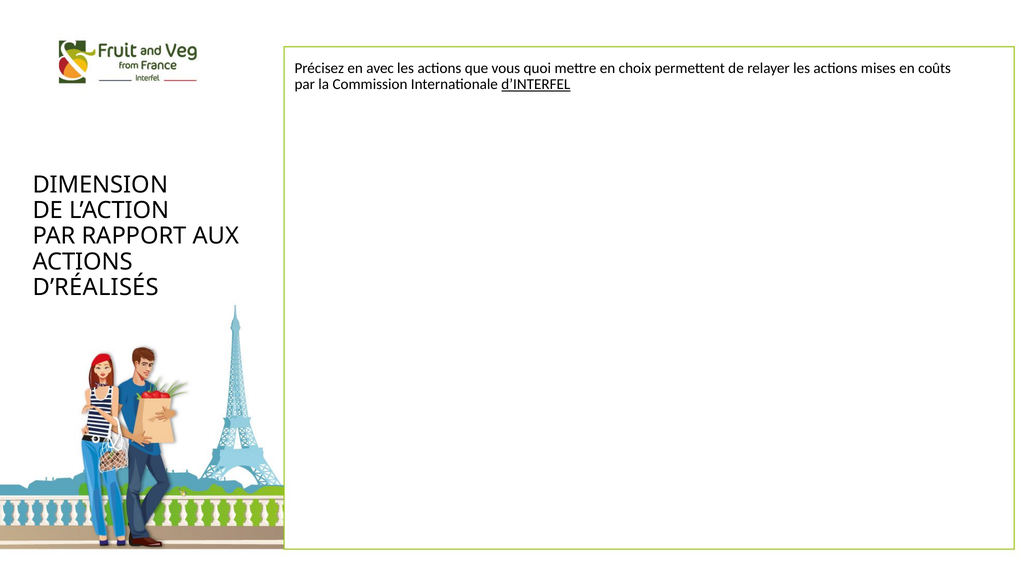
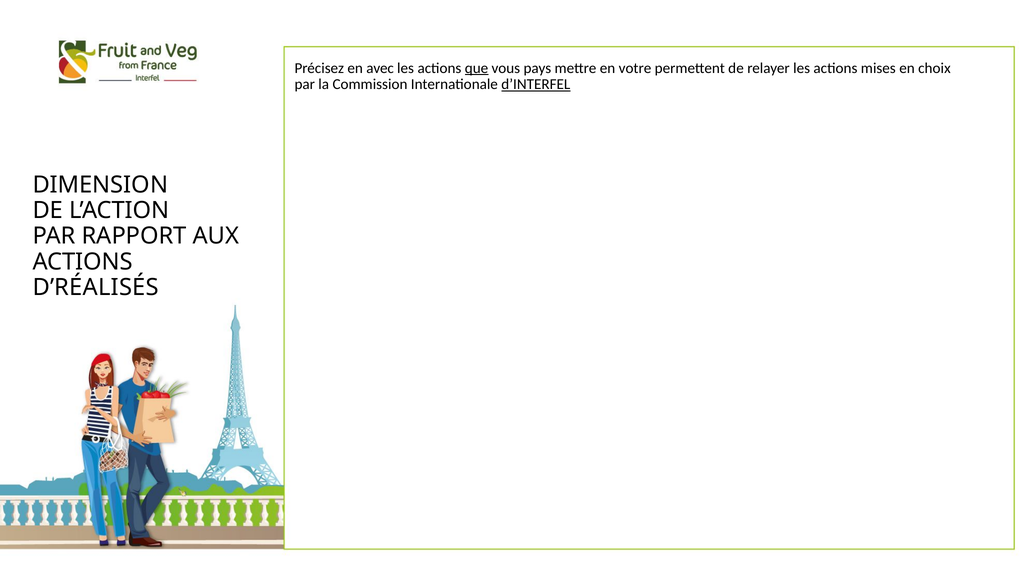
que underline: none -> present
quoi: quoi -> pays
choix: choix -> votre
coûts: coûts -> choix
